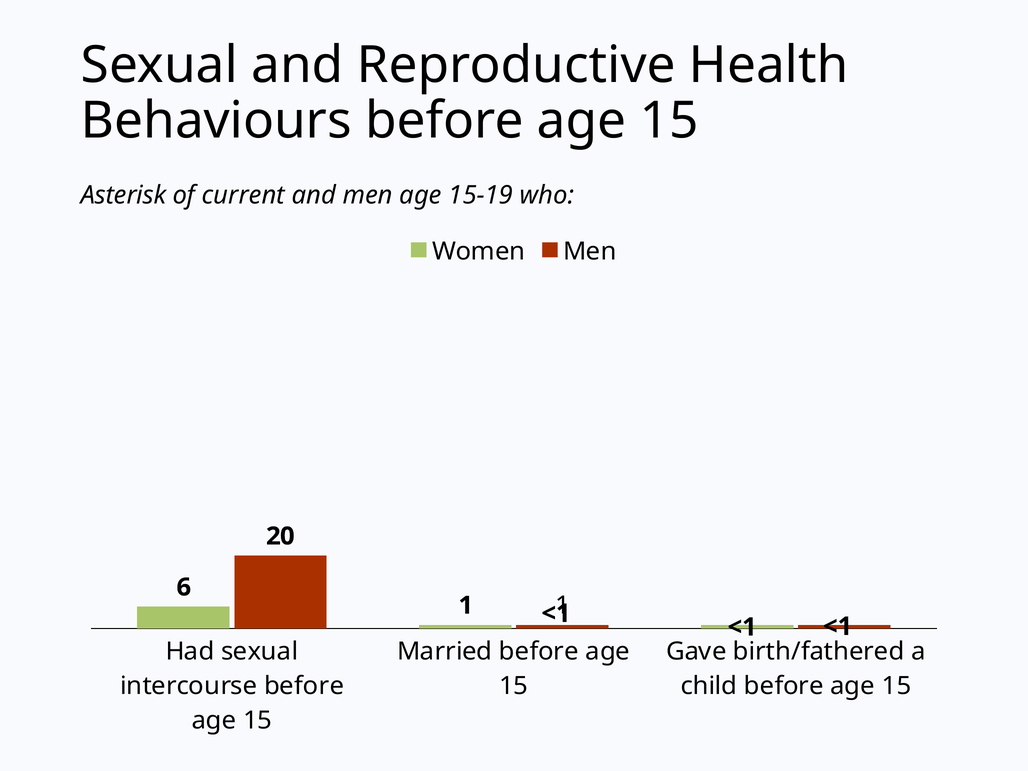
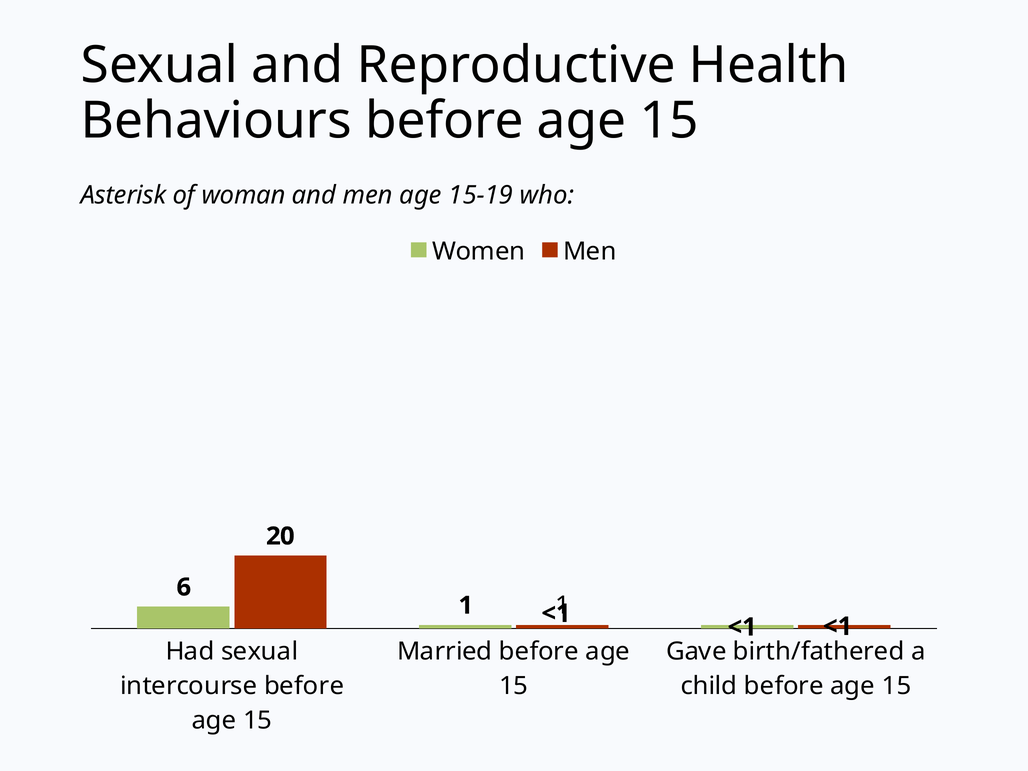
current: current -> woman
